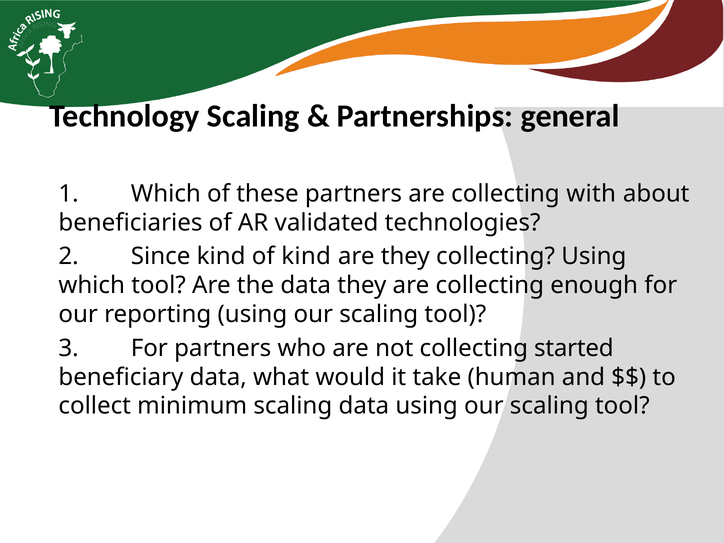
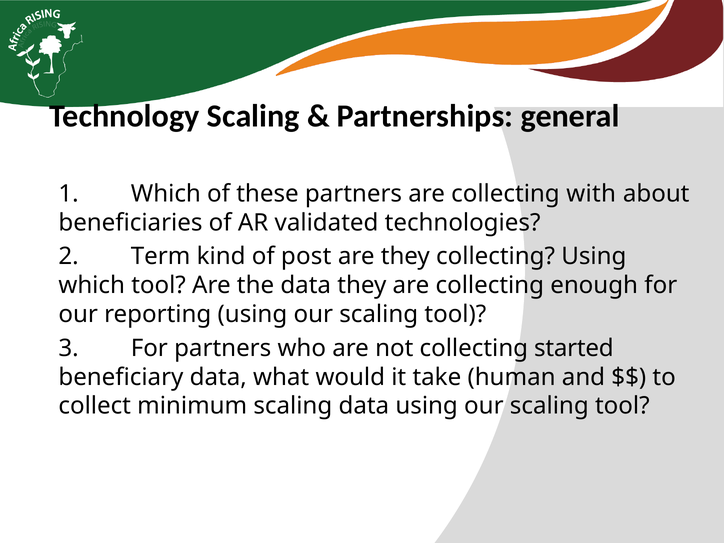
Since: Since -> Term
of kind: kind -> post
